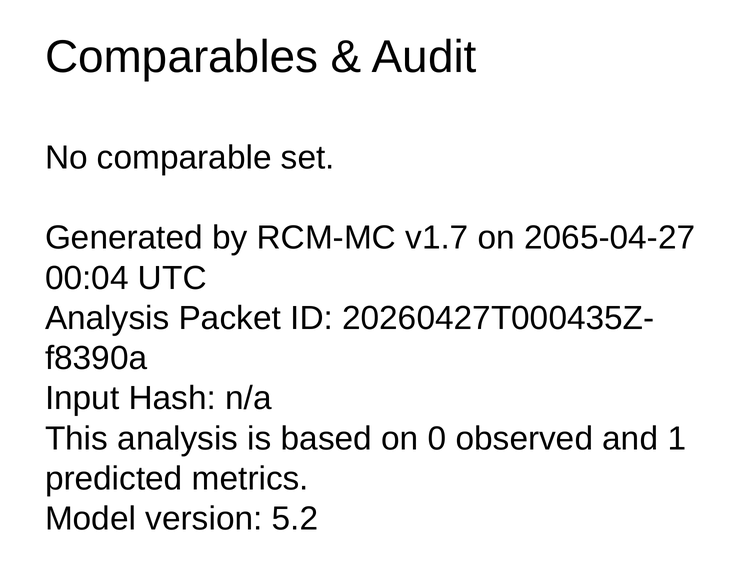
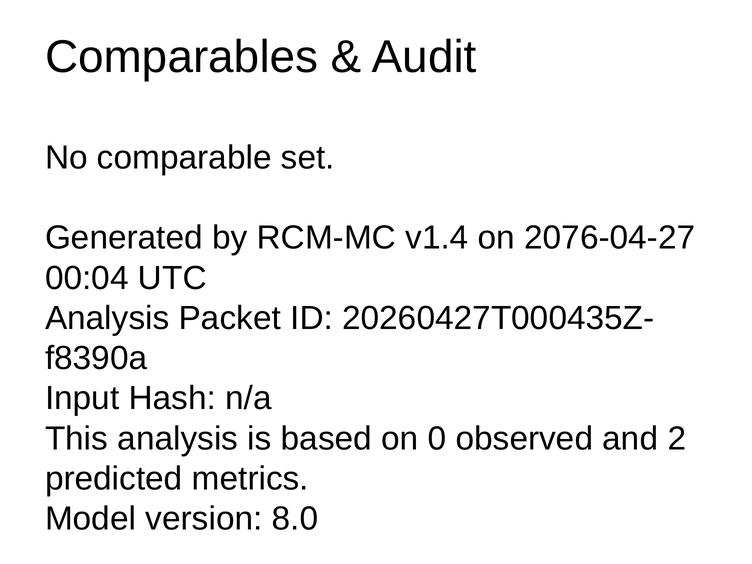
v1.7: v1.7 -> v1.4
2065-04-27: 2065-04-27 -> 2076-04-27
1: 1 -> 2
5.2: 5.2 -> 8.0
